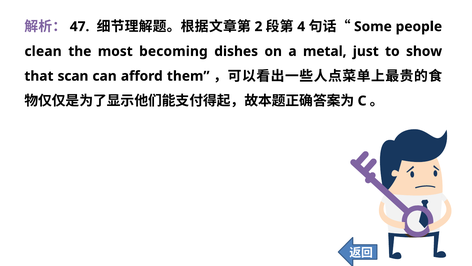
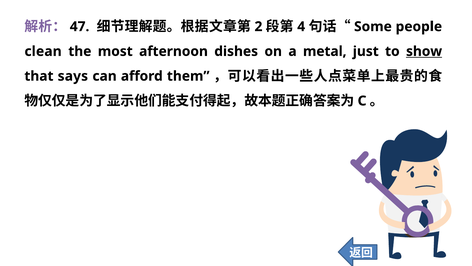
becoming: becoming -> afternoon
show underline: none -> present
scan: scan -> says
